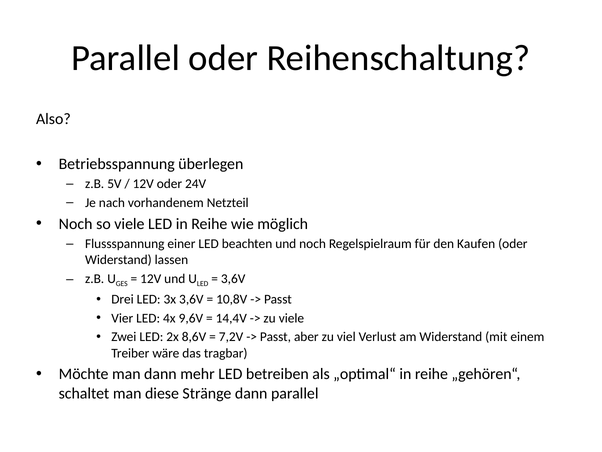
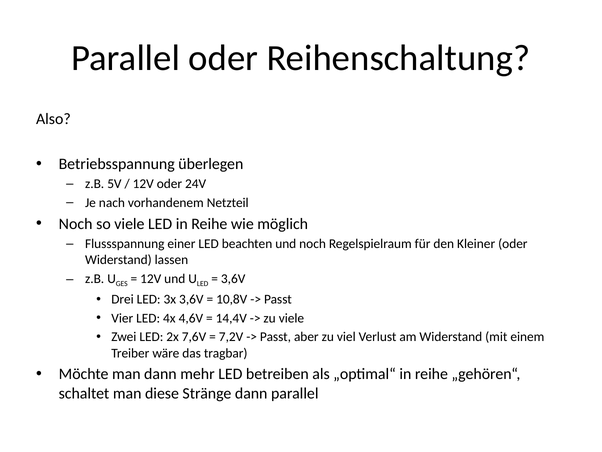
Kaufen: Kaufen -> Kleiner
9,6V: 9,6V -> 4,6V
8,6V: 8,6V -> 7,6V
